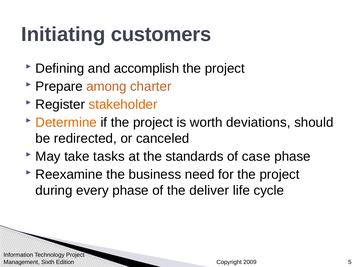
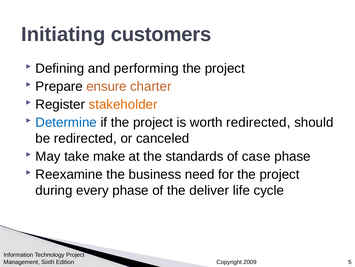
accomplish: accomplish -> performing
among: among -> ensure
Determine colour: orange -> blue
worth deviations: deviations -> redirected
tasks: tasks -> make
